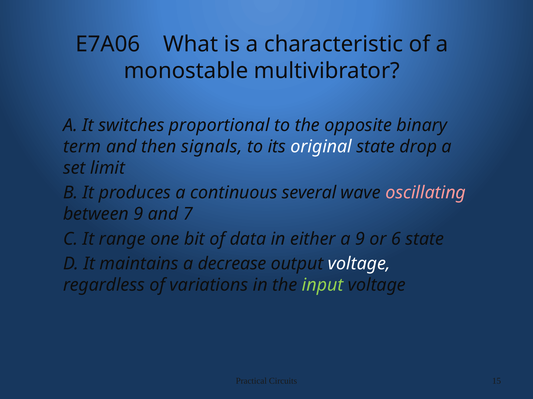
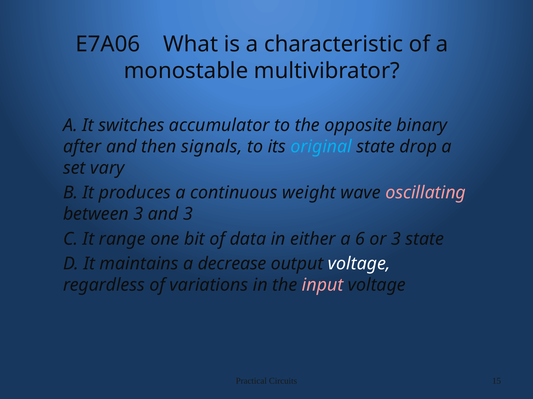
proportional: proportional -> accumulator
term: term -> after
original colour: white -> light blue
limit: limit -> vary
several: several -> weight
between 9: 9 -> 3
and 7: 7 -> 3
a 9: 9 -> 6
or 6: 6 -> 3
input colour: light green -> pink
